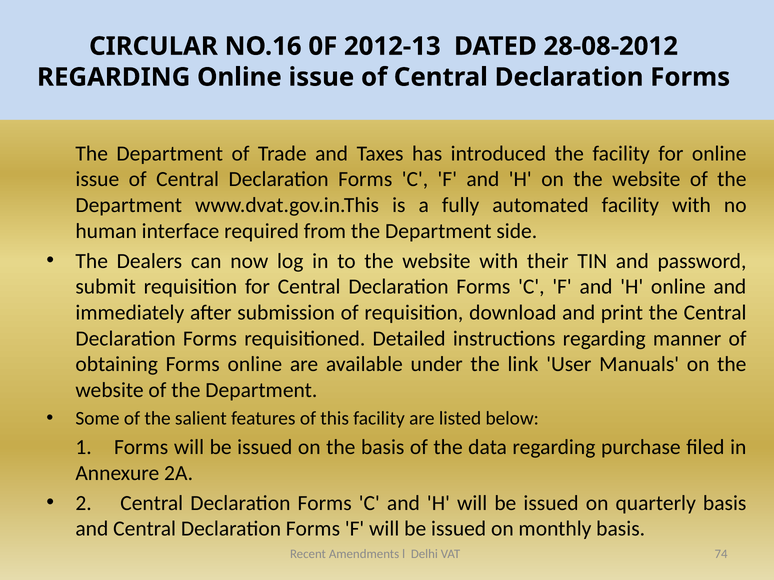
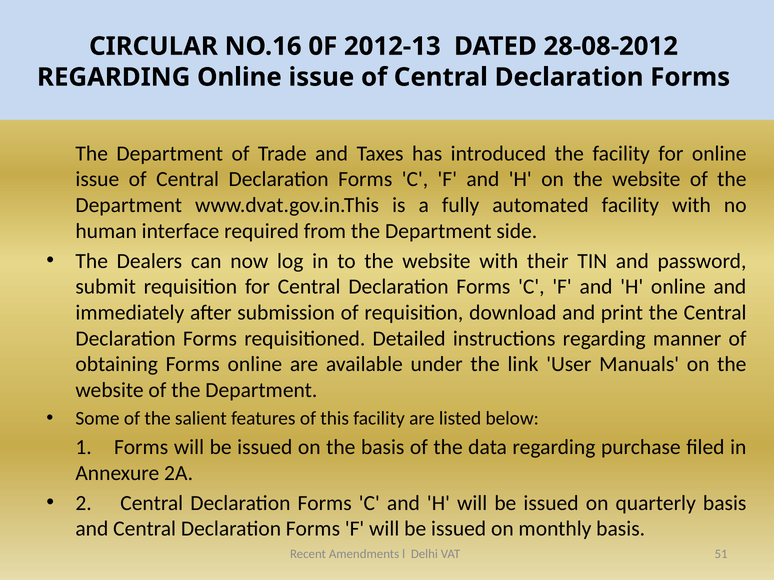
74: 74 -> 51
